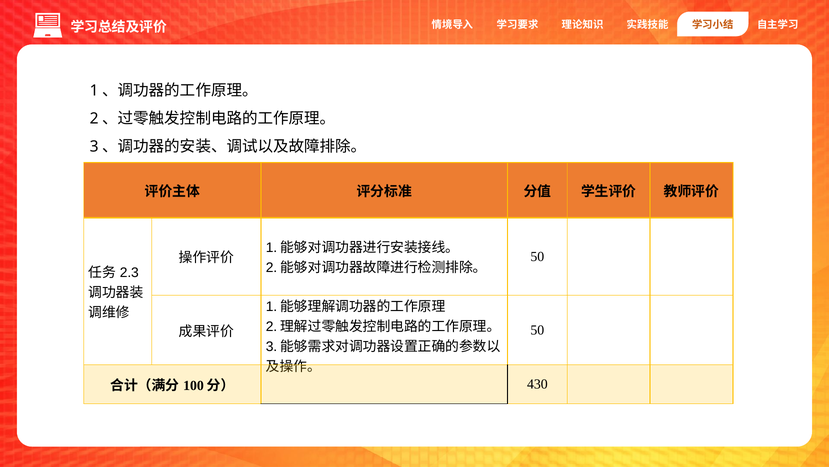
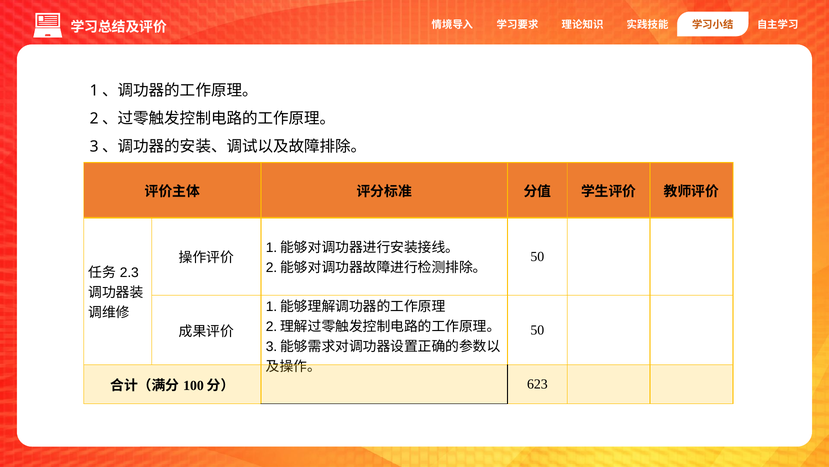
430: 430 -> 623
